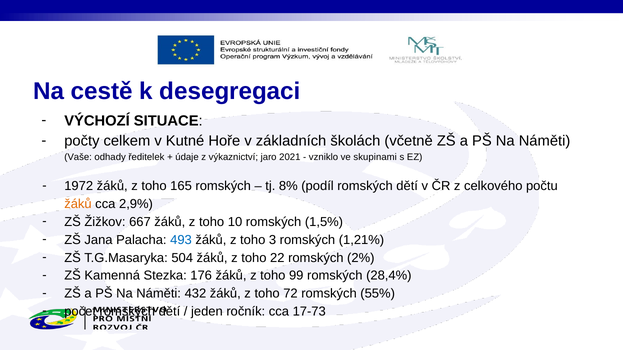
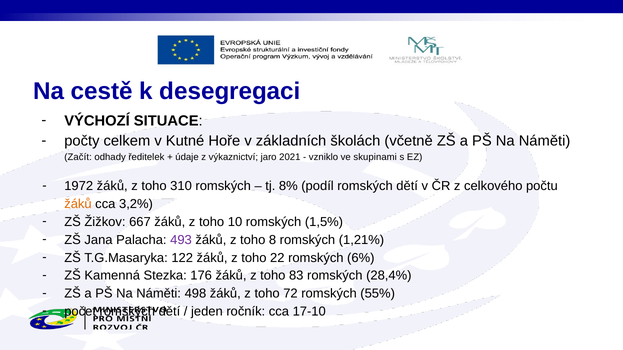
Vaše: Vaše -> Začít
165: 165 -> 310
2,9%: 2,9% -> 3,2%
493 colour: blue -> purple
3: 3 -> 8
504: 504 -> 122
2%: 2% -> 6%
99: 99 -> 83
432: 432 -> 498
17-73: 17-73 -> 17-10
